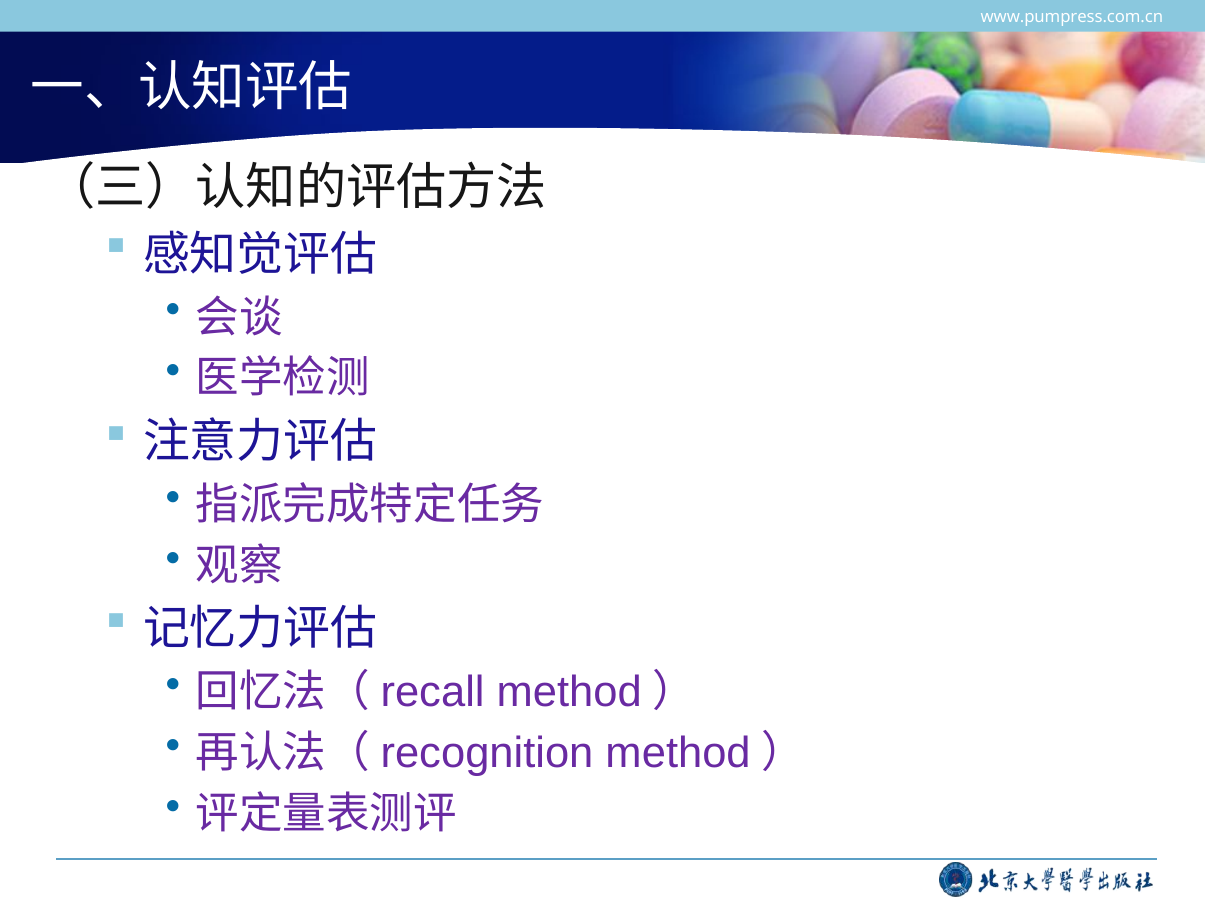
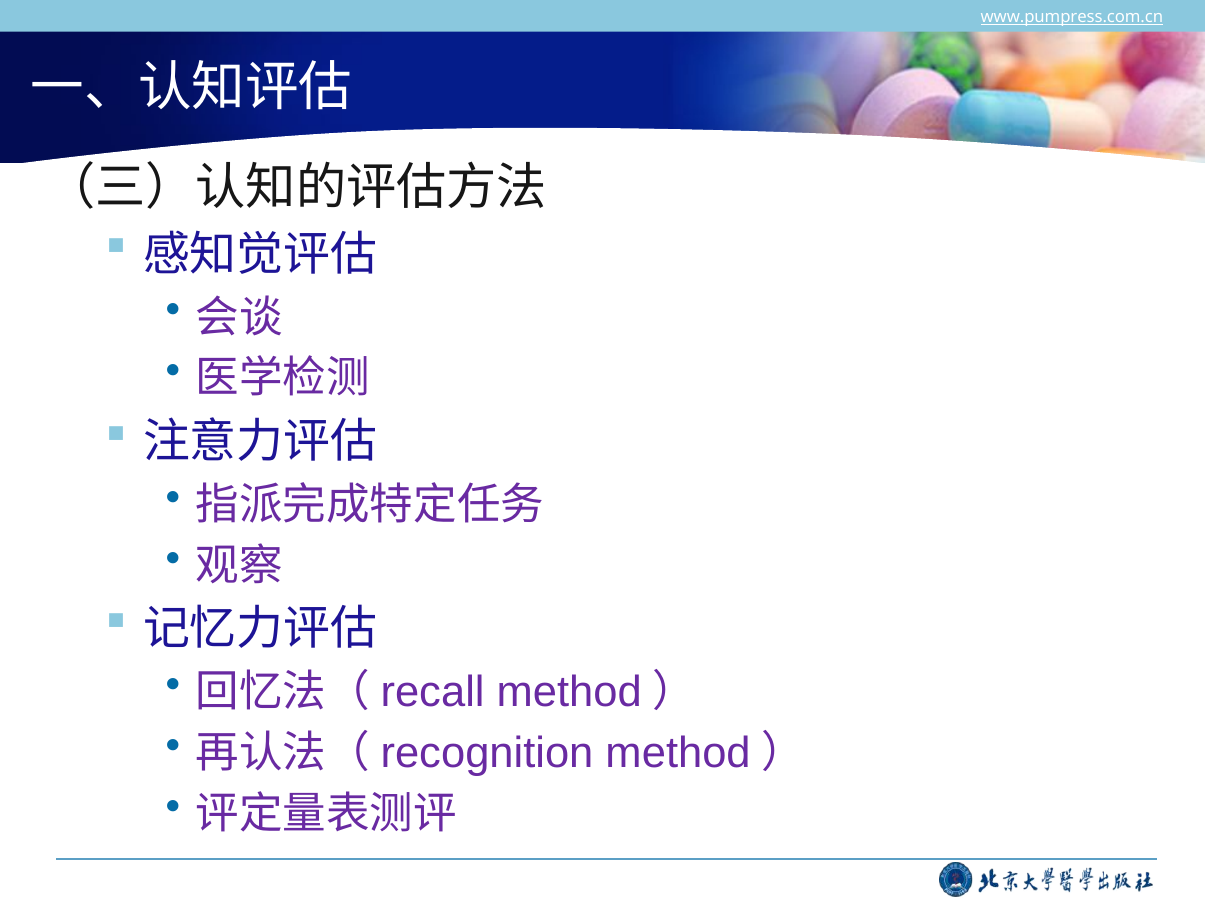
www.pumpress.com.cn underline: none -> present
